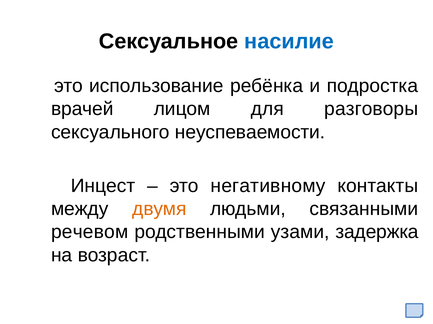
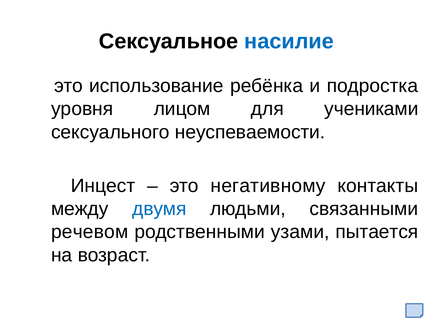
врачей: врачей -> уровня
разговоры: разговоры -> учениками
двумя colour: orange -> blue
задержка: задержка -> пытается
